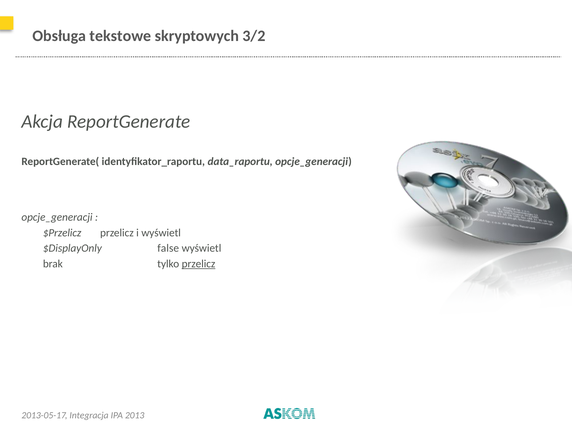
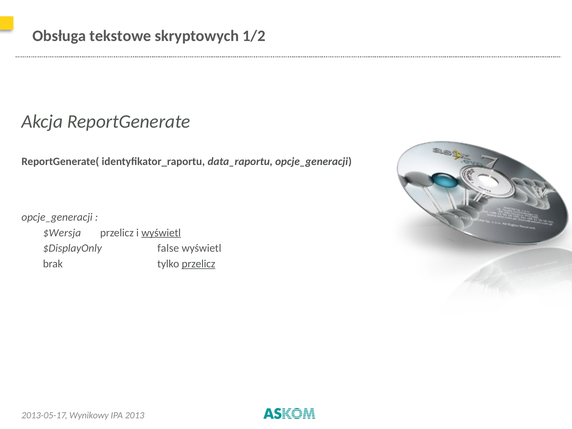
3/2: 3/2 -> 1/2
$Przelicz: $Przelicz -> $Wersja
wyświetl at (161, 233) underline: none -> present
Integracja: Integracja -> Wynikowy
